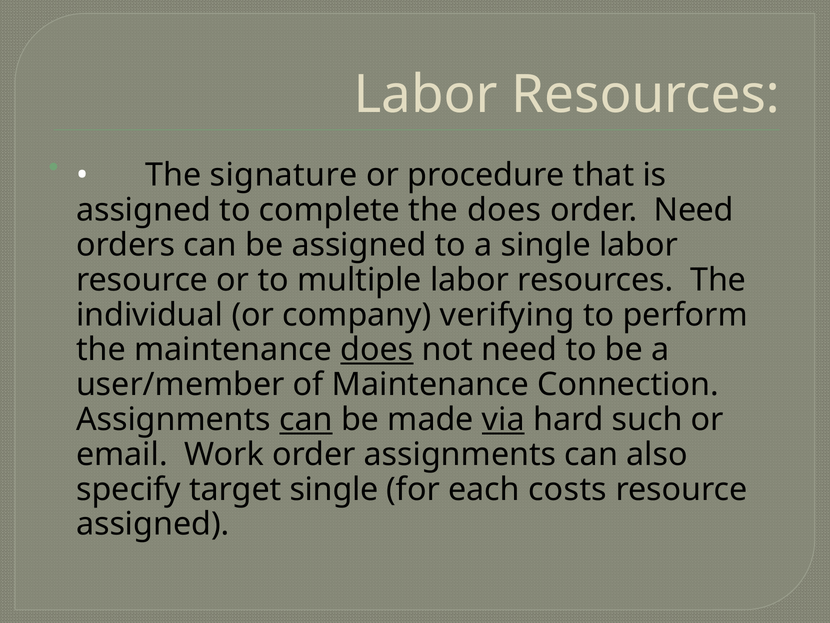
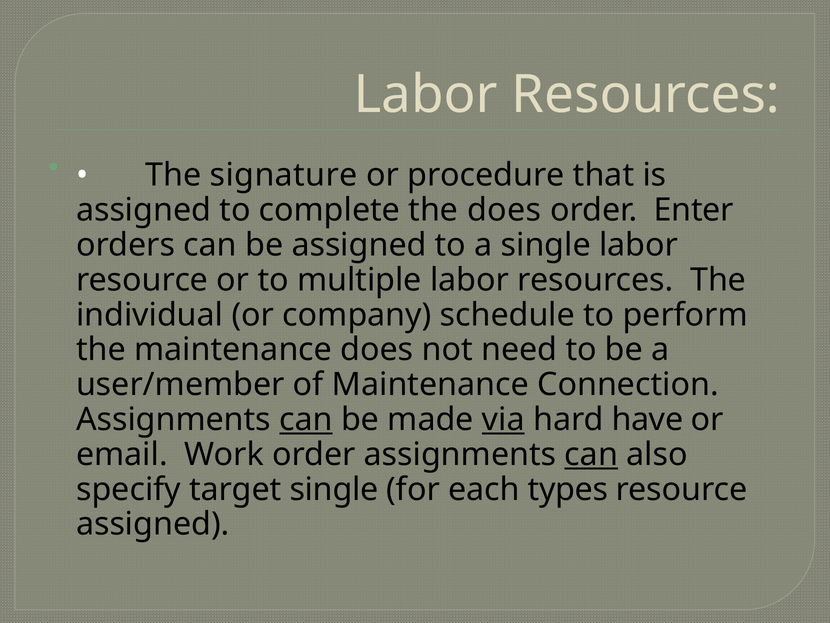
order Need: Need -> Enter
verifying: verifying -> schedule
does at (377, 349) underline: present -> none
such: such -> have
can at (591, 454) underline: none -> present
costs: costs -> types
